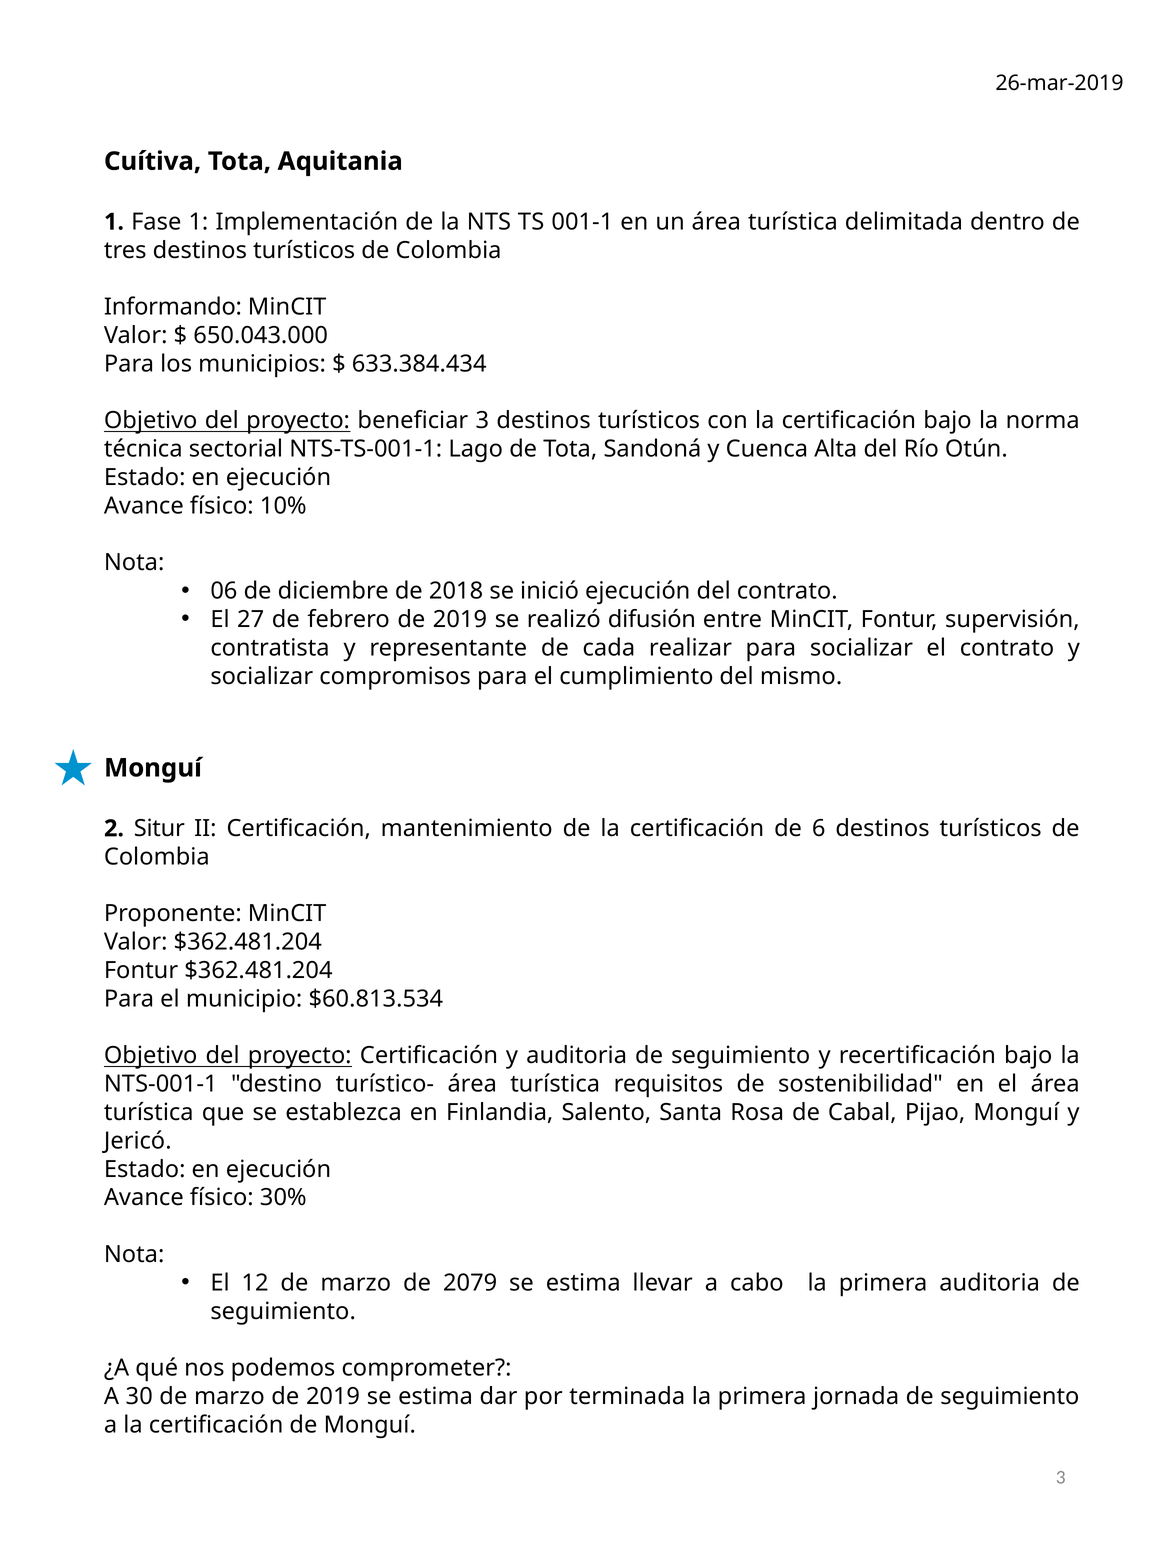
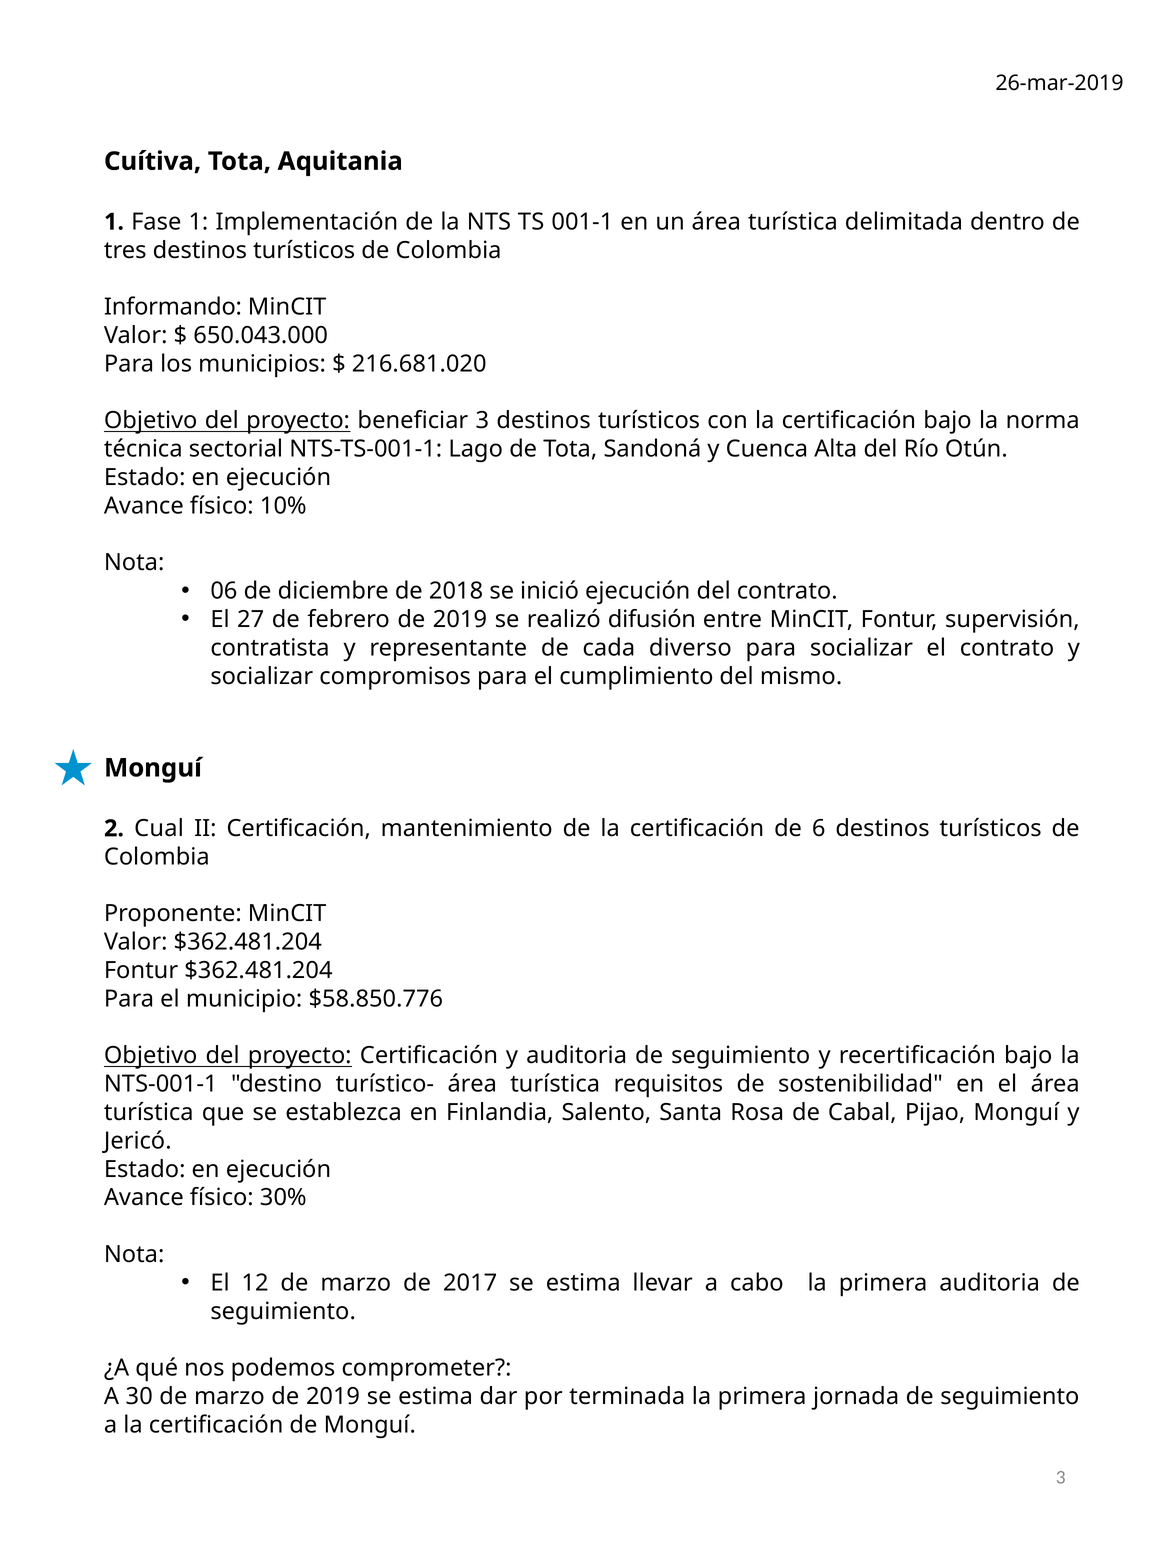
633.384.434: 633.384.434 -> 216.681.020
realizar: realizar -> diverso
Situr: Situr -> Cual
$60.813.534: $60.813.534 -> $58.850.776
2079: 2079 -> 2017
